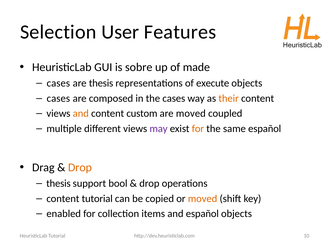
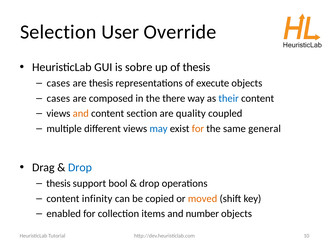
Features: Features -> Override
of made: made -> thesis
the cases: cases -> there
their colour: orange -> blue
custom: custom -> section
are moved: moved -> quality
may colour: purple -> blue
same español: español -> general
Drop at (80, 167) colour: orange -> blue
content tutorial: tutorial -> infinity
and español: español -> number
